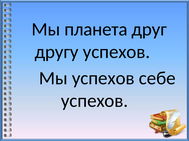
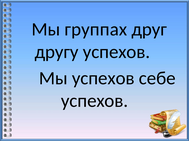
планета: планета -> группах
